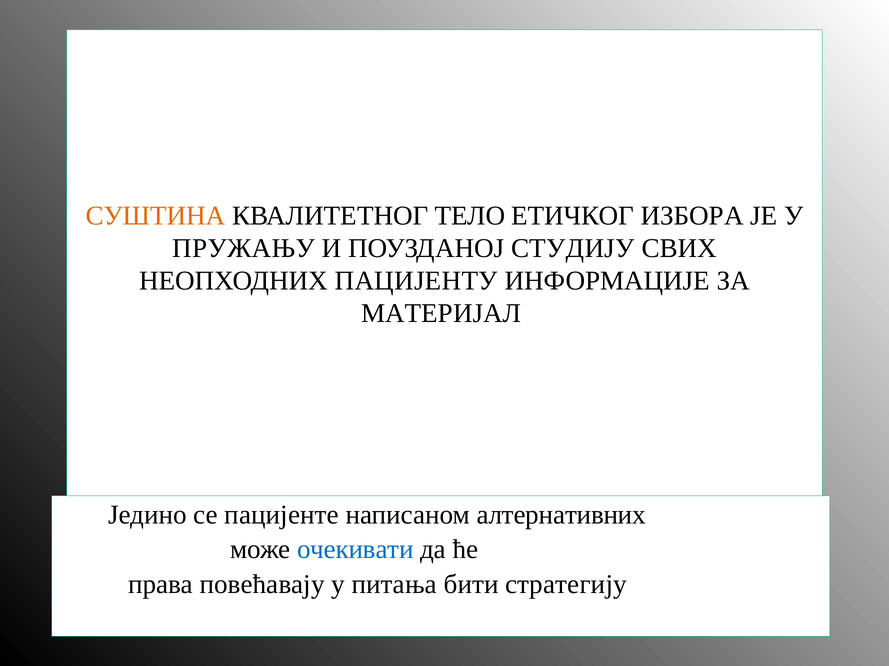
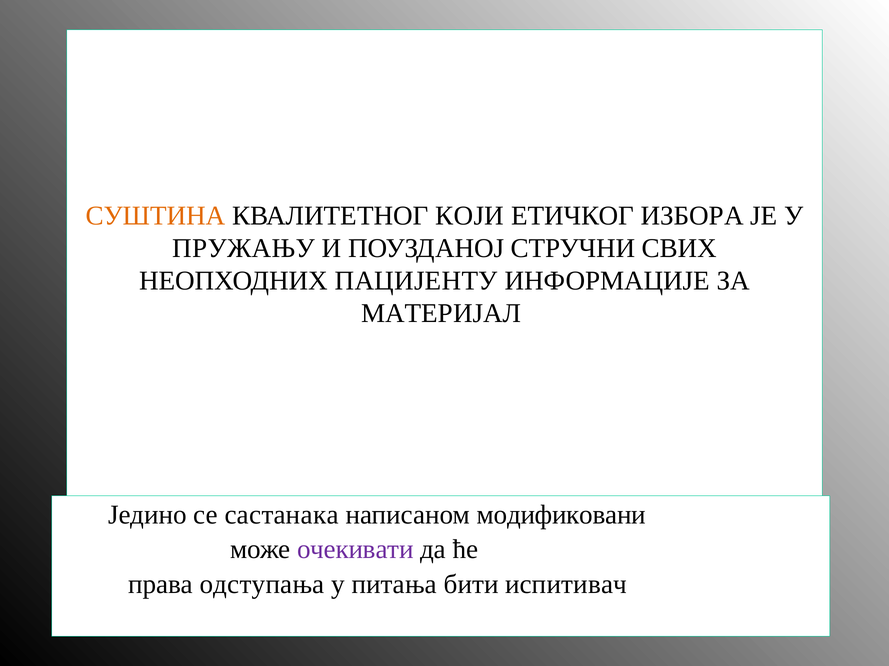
ТЕЛО: ТЕЛО -> КОЈИ
СТУДИЈУ: СТУДИЈУ -> СТРУЧНИ
пацијенте: пацијенте -> састанака
алтернативних: алтернативних -> модификовани
очекивати colour: blue -> purple
повећавају: повећавају -> одступања
стратегију: стратегију -> испитивач
